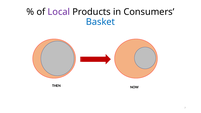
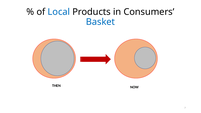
Local colour: purple -> blue
